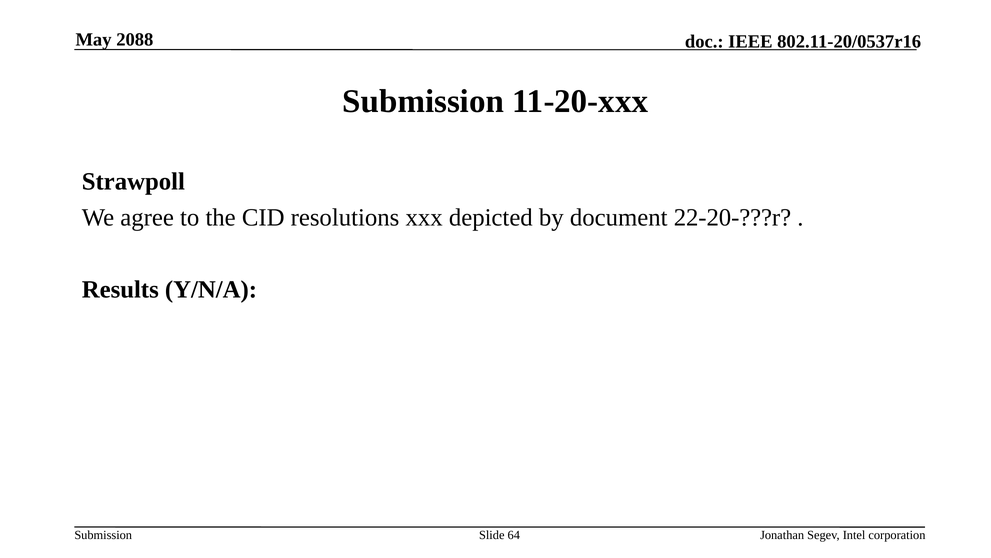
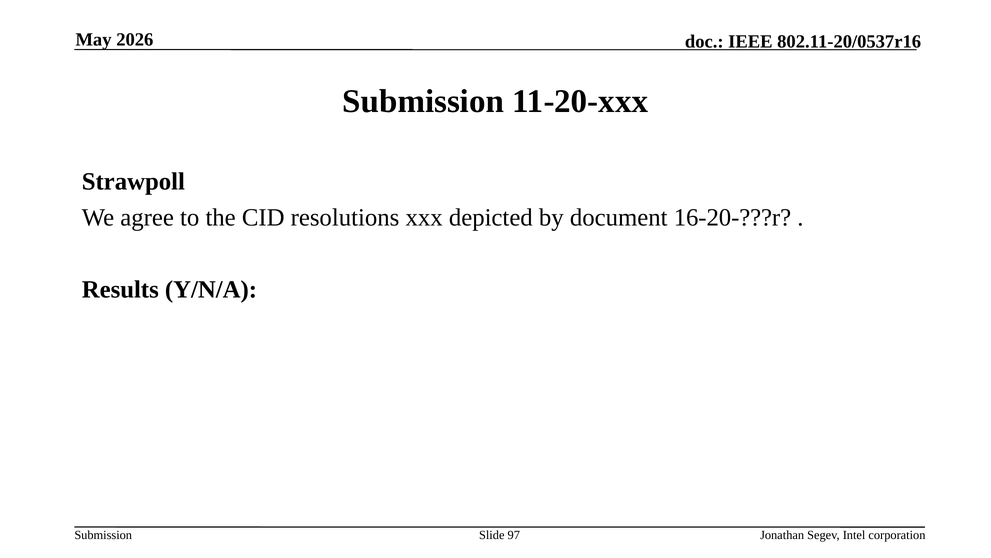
2088: 2088 -> 2026
22-20-???r: 22-20-???r -> 16-20-???r
64: 64 -> 97
